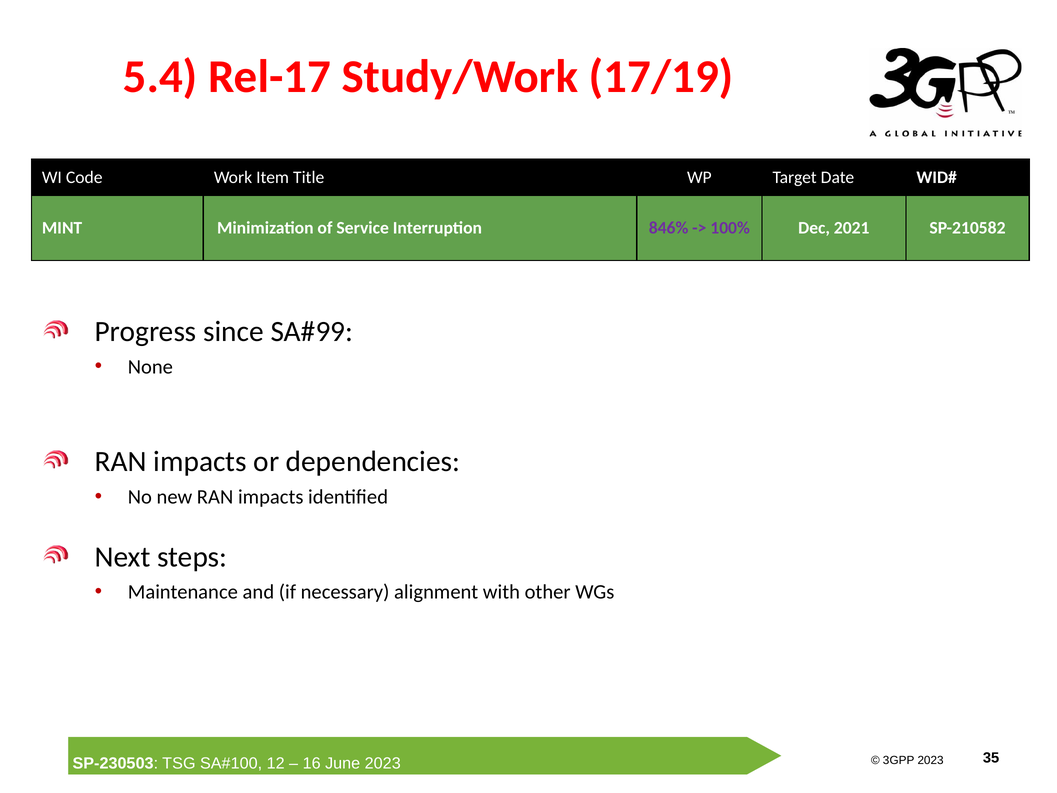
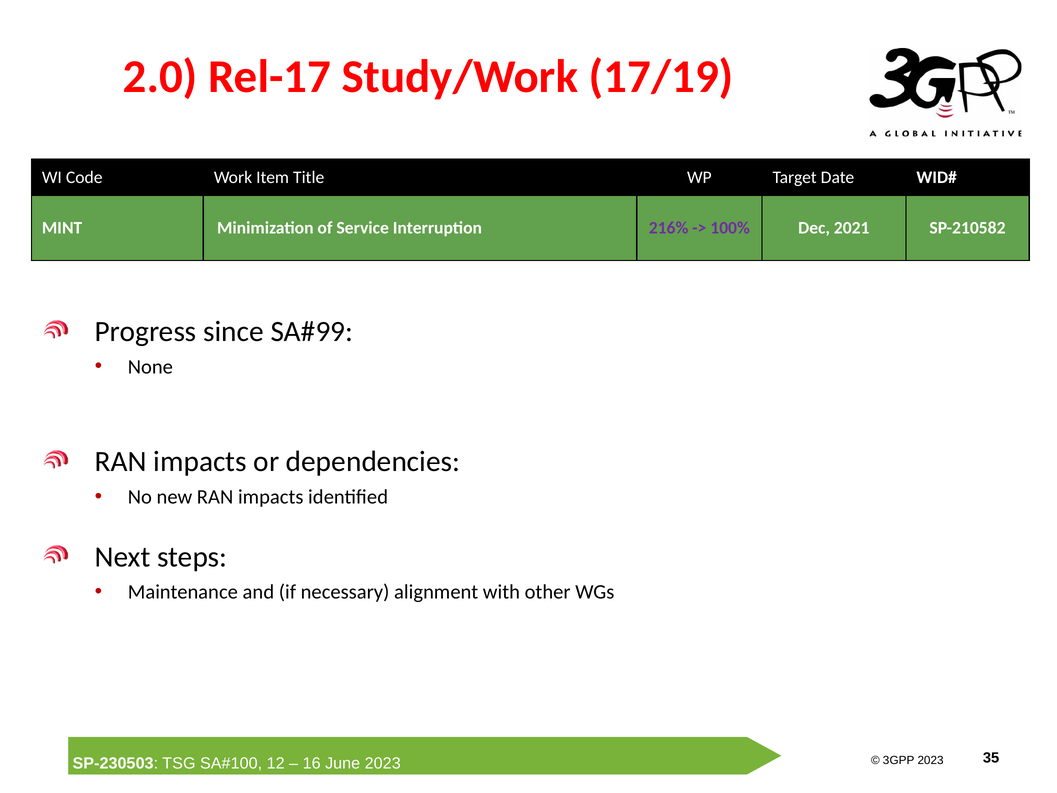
5.4: 5.4 -> 2.0
846%: 846% -> 216%
